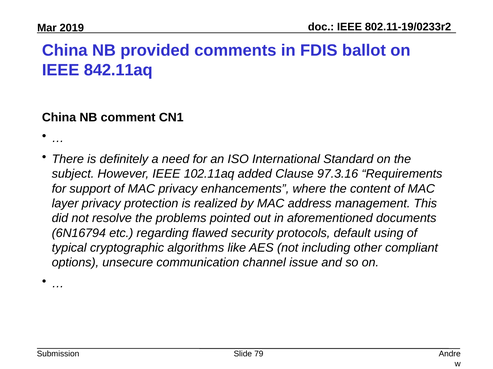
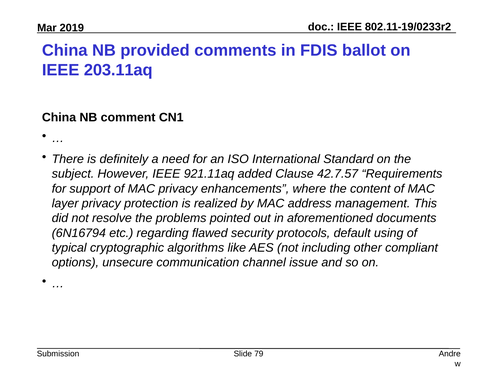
842.11aq: 842.11aq -> 203.11aq
102.11aq: 102.11aq -> 921.11aq
97.3.16: 97.3.16 -> 42.7.57
